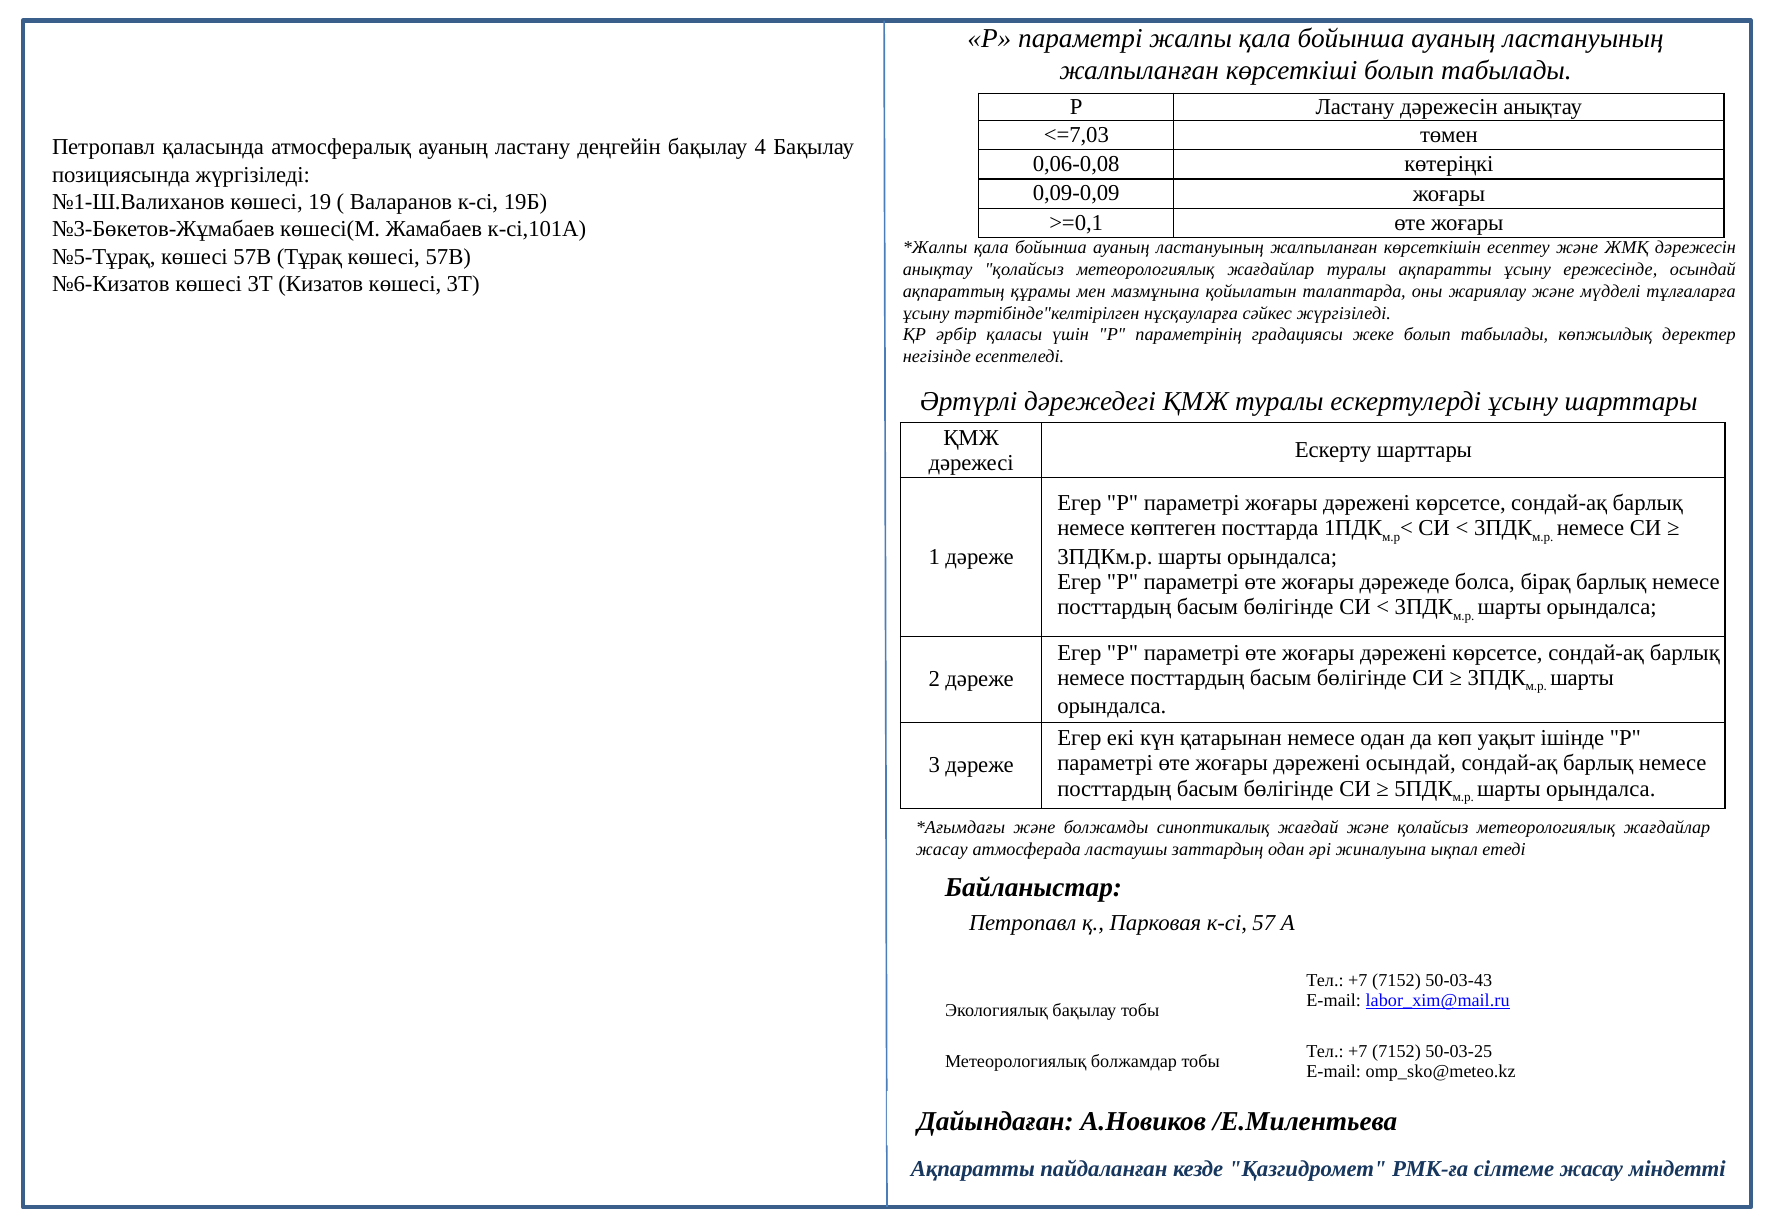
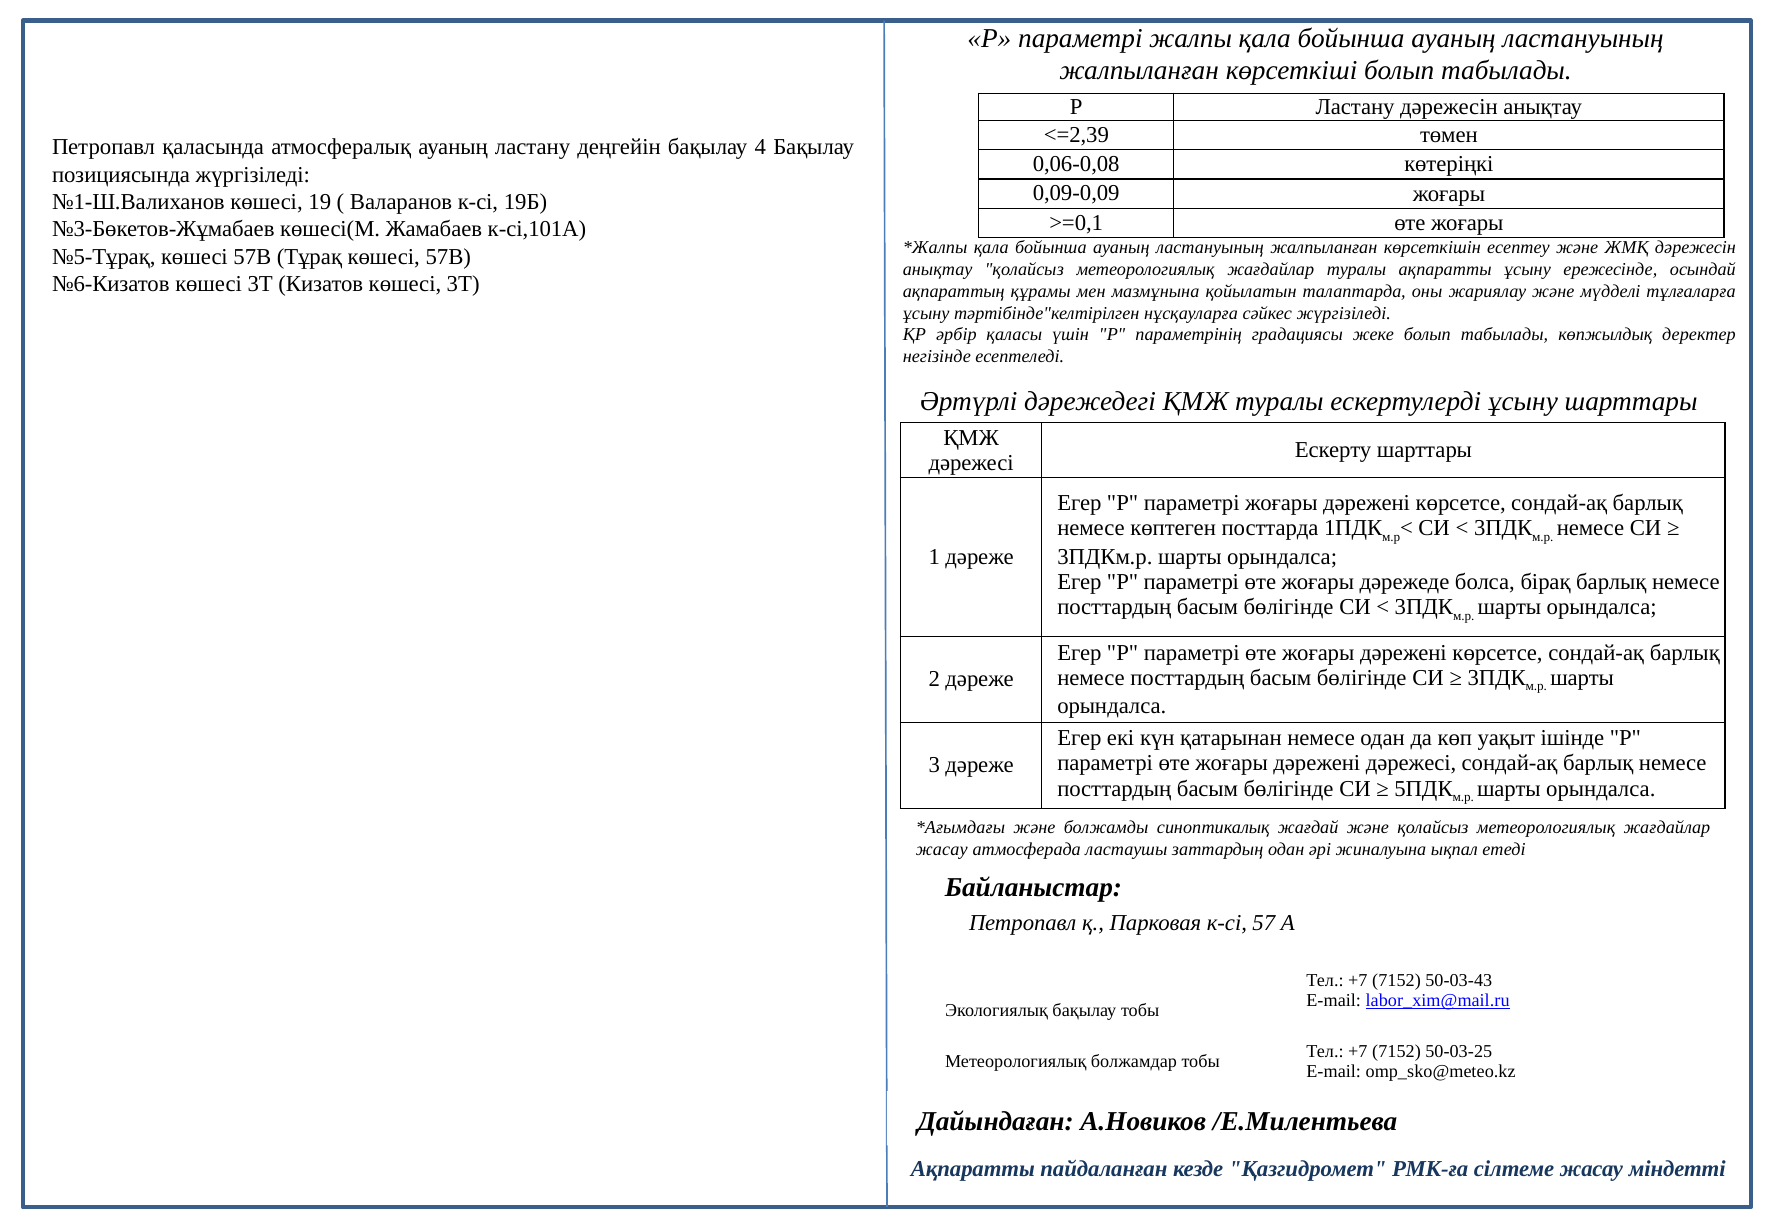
<=7,03: <=7,03 -> <=2,39
дәрежені осындай: осындай -> дәрежесі
